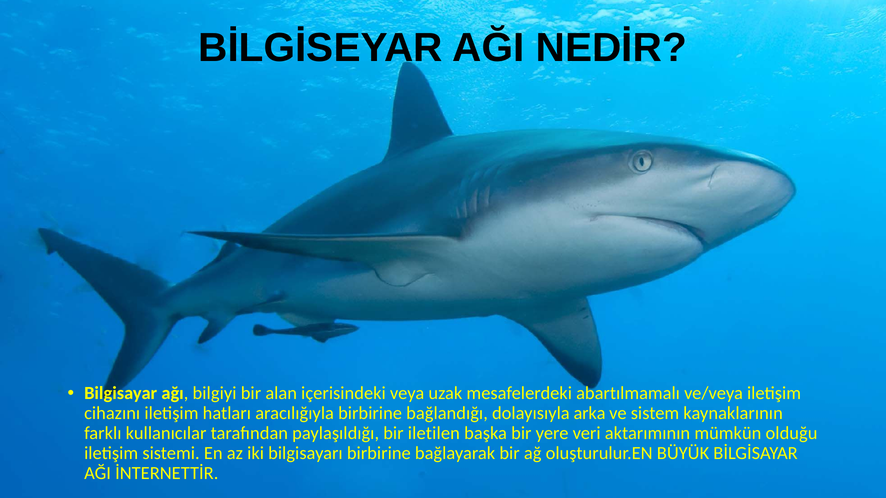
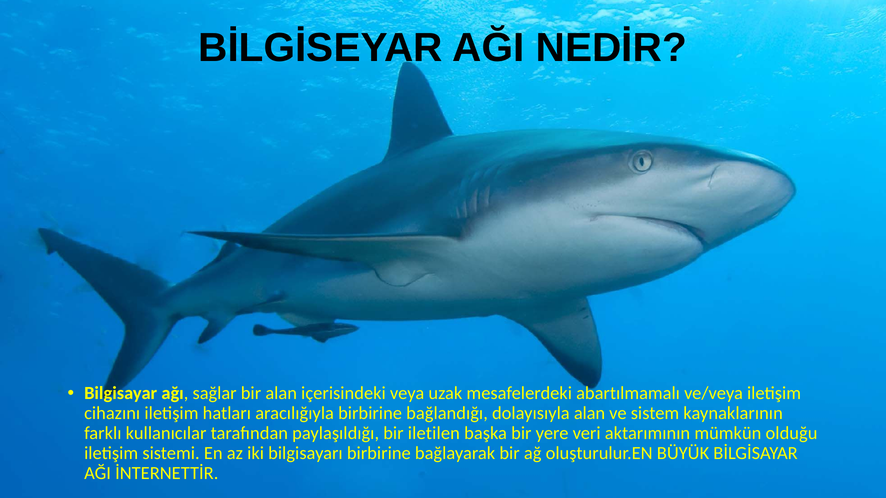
bilgiyi: bilgiyi -> sağlar
dolayısıyla arka: arka -> alan
